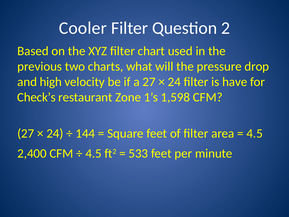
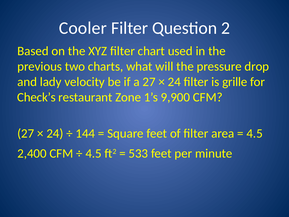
high: high -> lady
have: have -> grille
1,598: 1,598 -> 9,900
